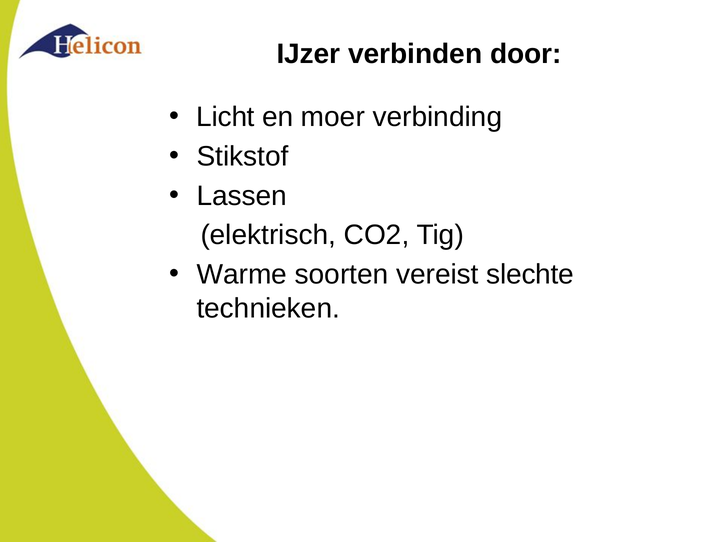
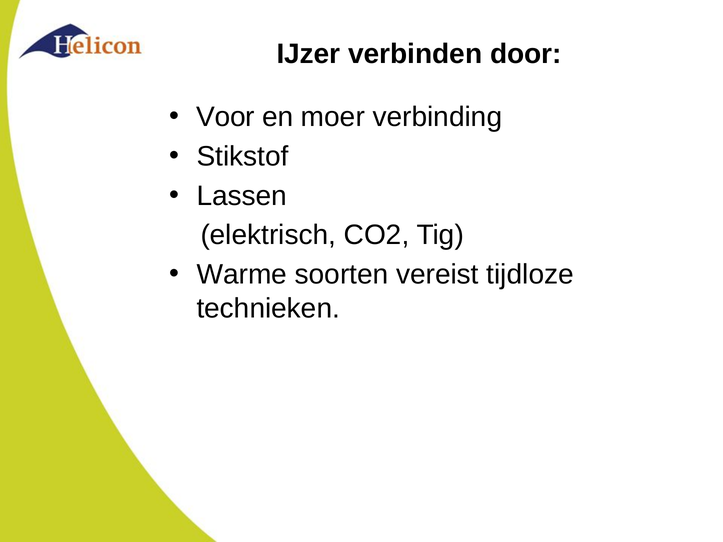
Licht: Licht -> Voor
slechte: slechte -> tijdloze
